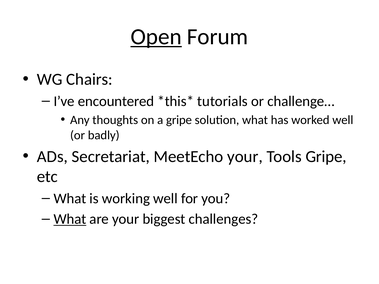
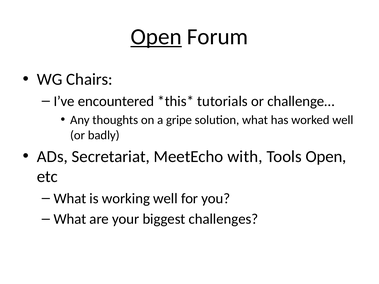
MeetEcho your: your -> with
Tools Gripe: Gripe -> Open
What at (70, 219) underline: present -> none
